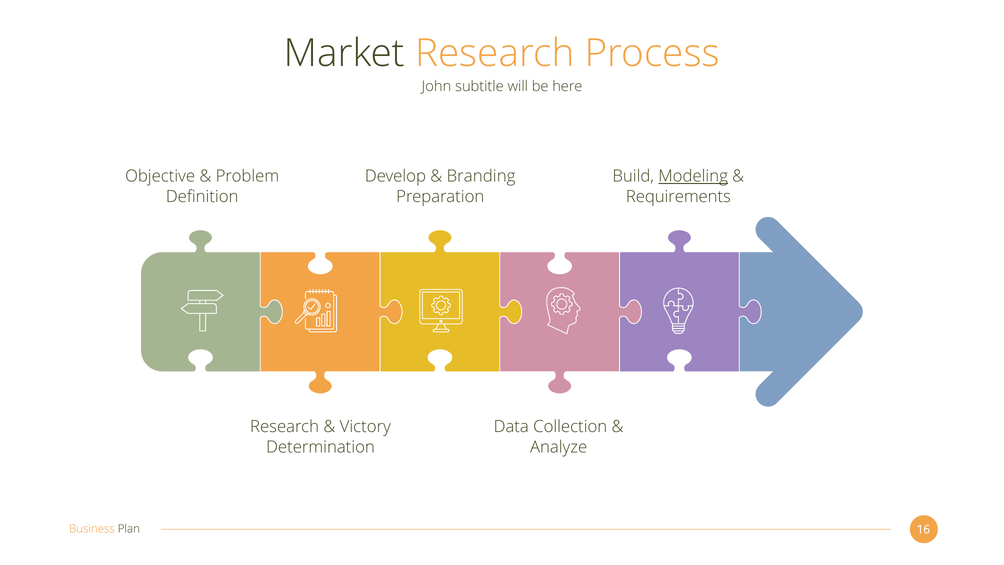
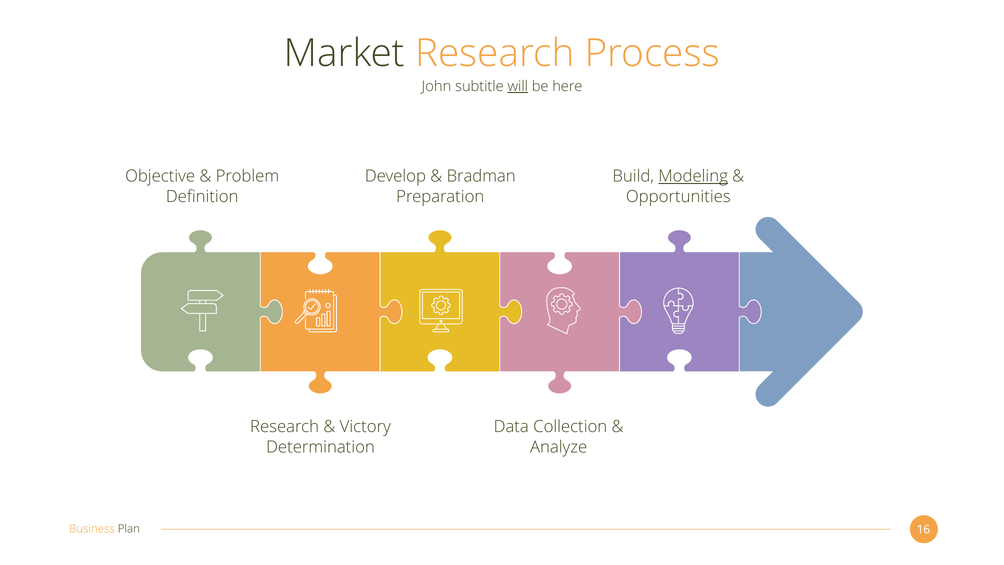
will underline: none -> present
Branding: Branding -> Bradman
Requirements: Requirements -> Opportunities
